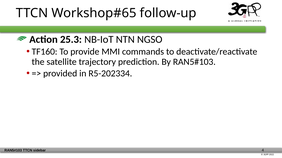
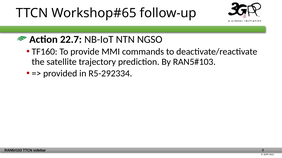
25.3: 25.3 -> 22.7
R5-202334: R5-202334 -> R5-292334
